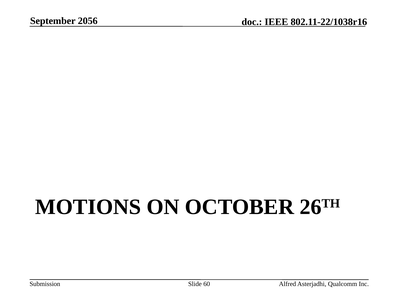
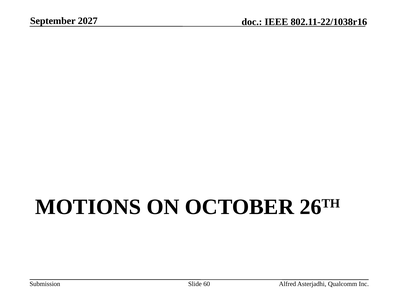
2056: 2056 -> 2027
